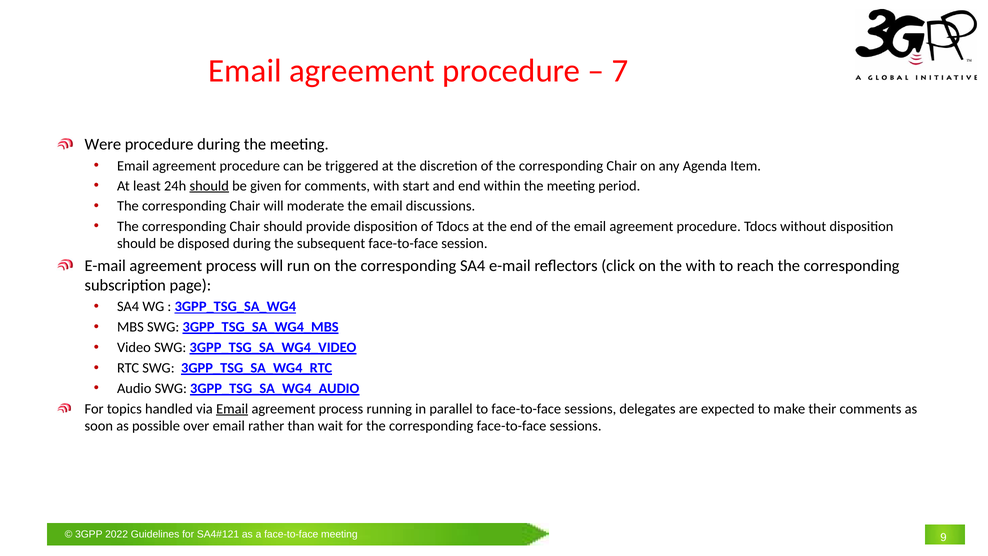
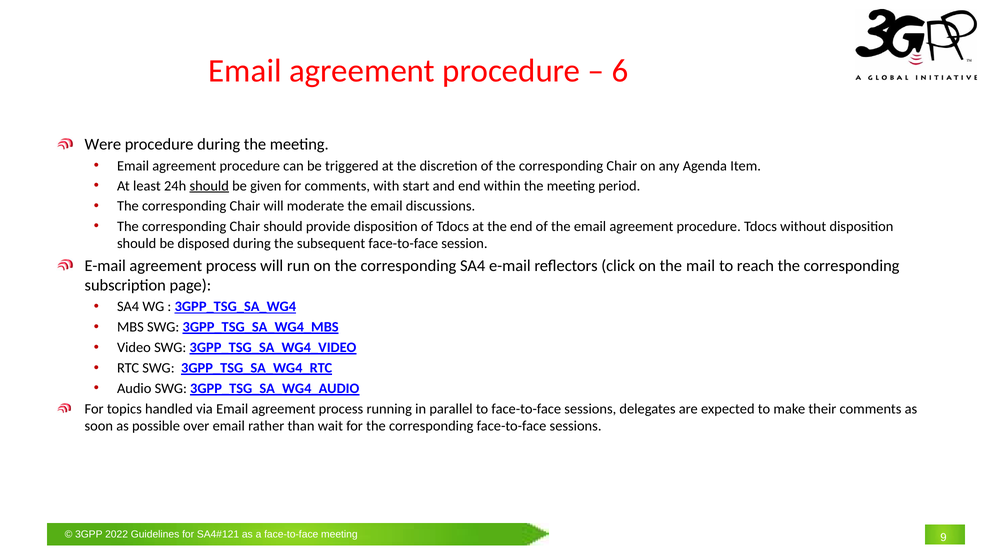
7: 7 -> 6
the with: with -> mail
Email at (232, 409) underline: present -> none
